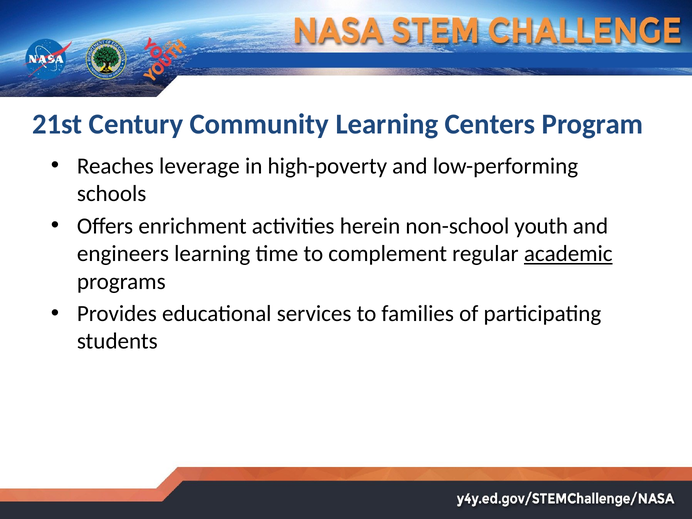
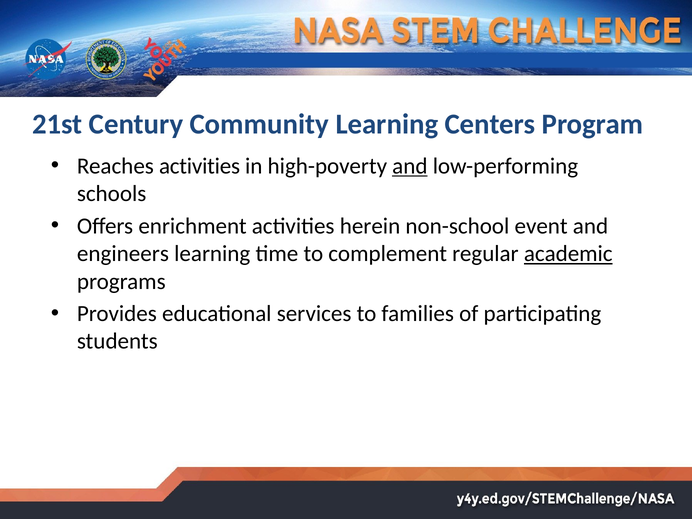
Reaches leverage: leverage -> activities
and at (410, 166) underline: none -> present
youth: youth -> event
